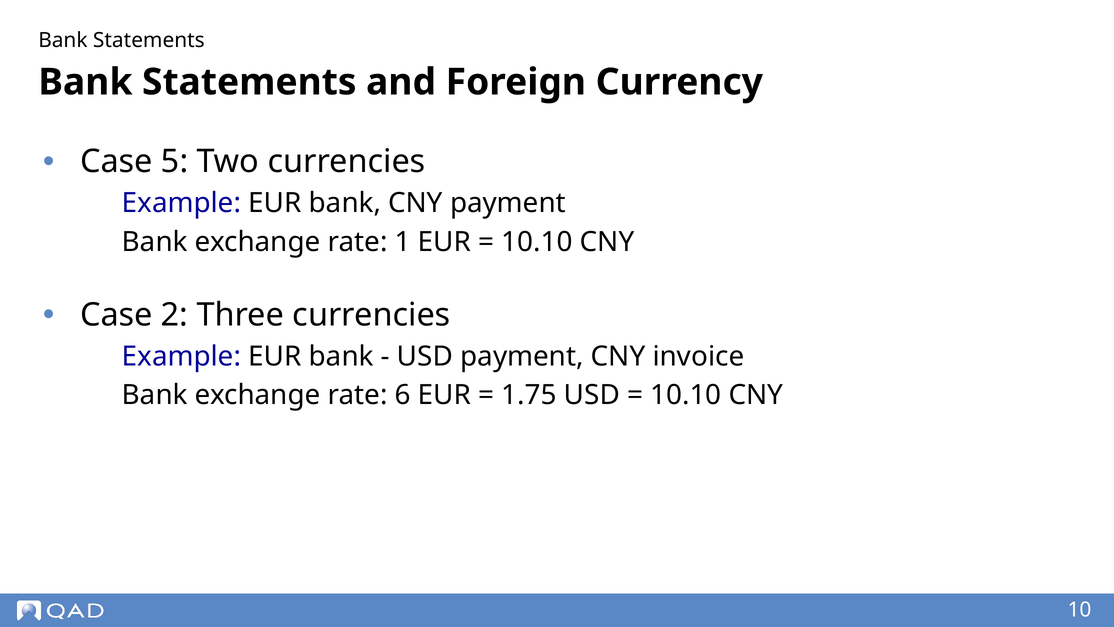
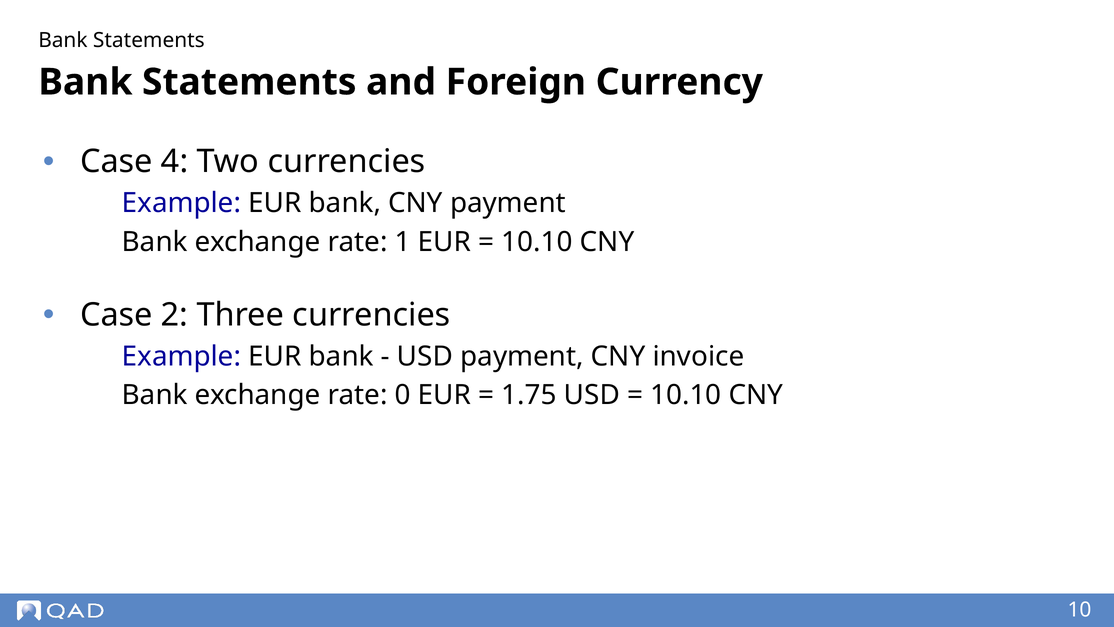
5: 5 -> 4
6: 6 -> 0
